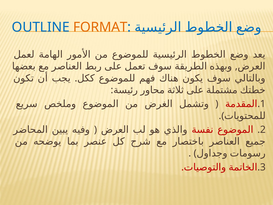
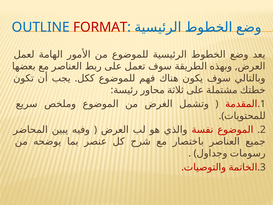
FORMAT colour: orange -> red
